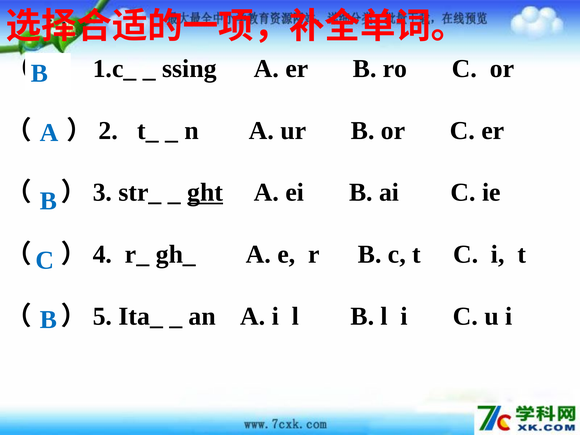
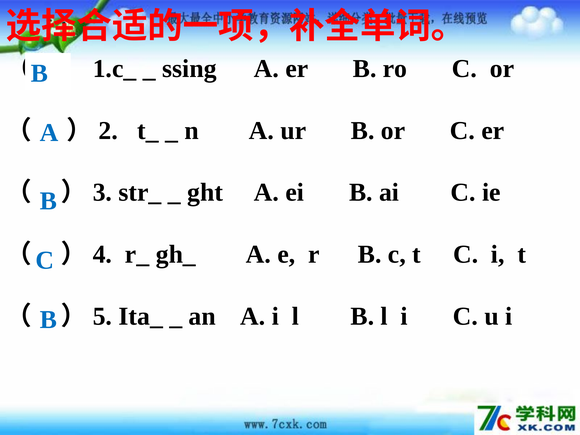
ght underline: present -> none
